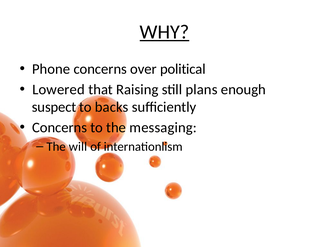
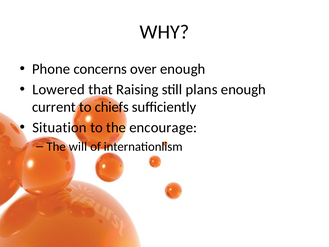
WHY underline: present -> none
over political: political -> enough
suspect: suspect -> current
backs: backs -> chiefs
Concerns at (60, 128): Concerns -> Situation
messaging: messaging -> encourage
